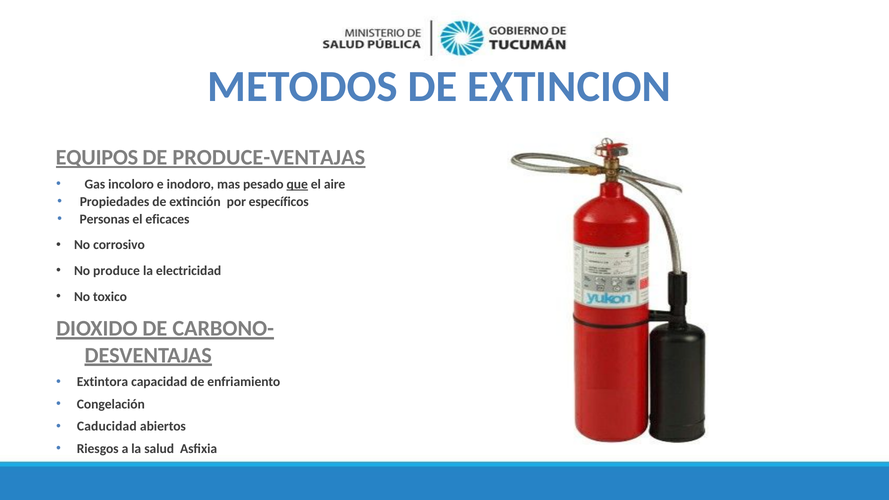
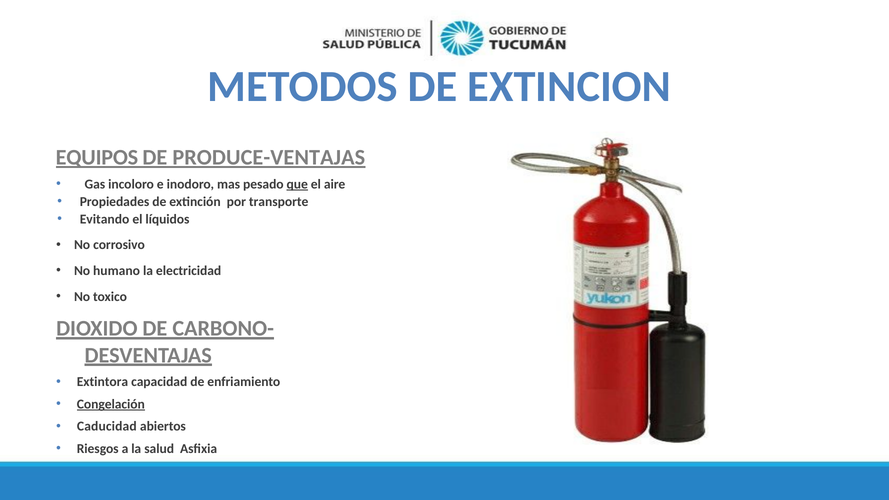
específicos: específicos -> transporte
Personas: Personas -> Evitando
eficaces: eficaces -> líquidos
produce: produce -> humano
Congelación underline: none -> present
